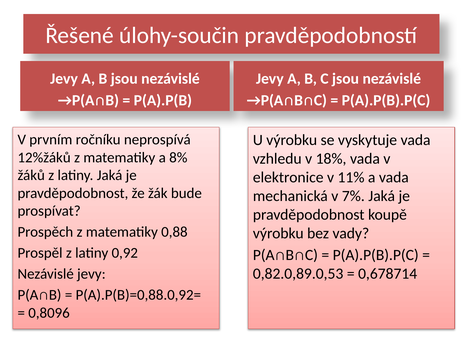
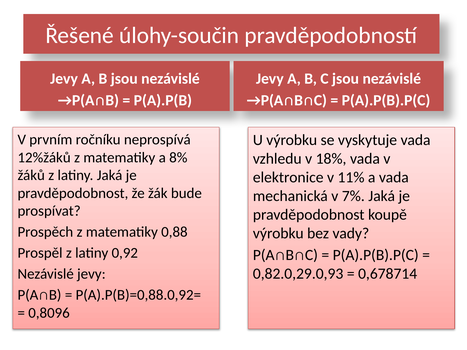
0,82.0,89.0,53: 0,82.0,89.0,53 -> 0,82.0,29.0,93
